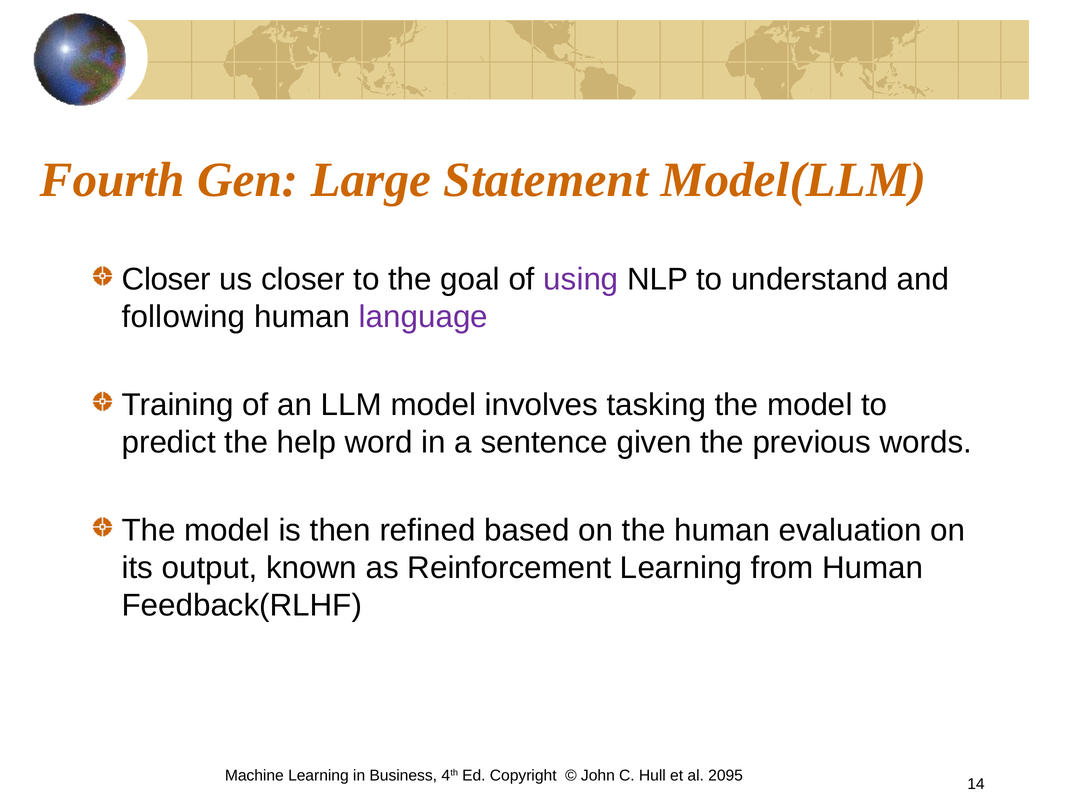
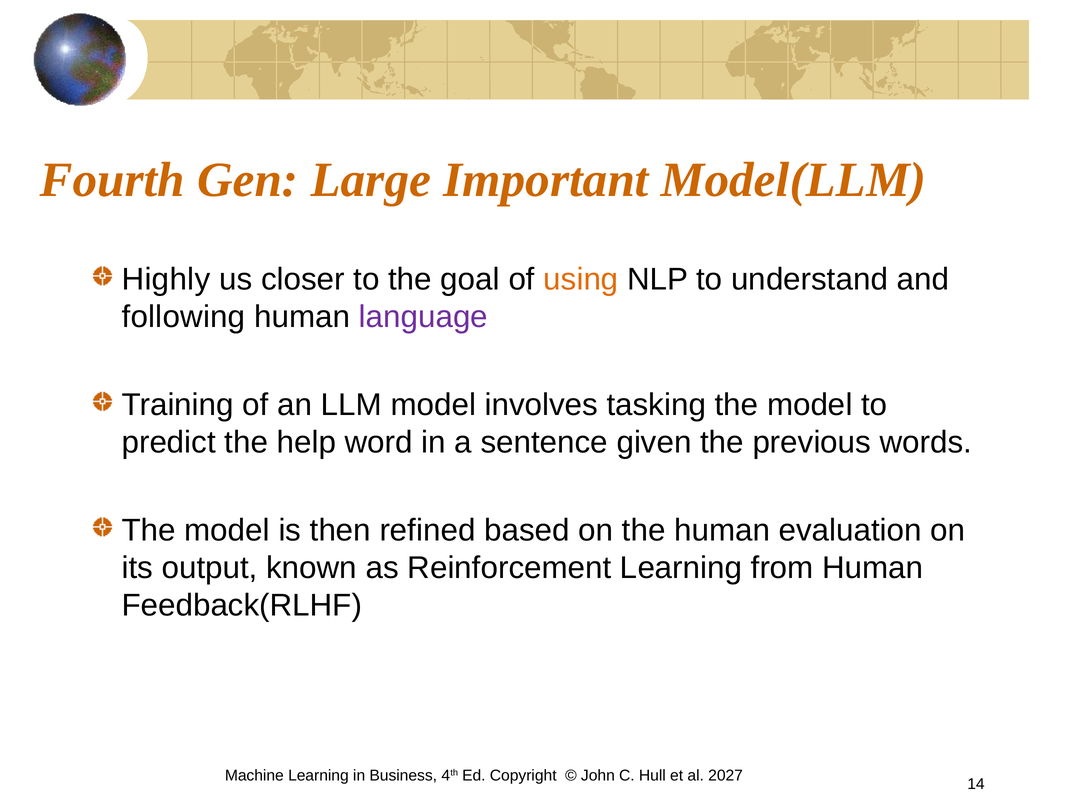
Statement: Statement -> Important
Closer at (166, 279): Closer -> Highly
using colour: purple -> orange
2095: 2095 -> 2027
